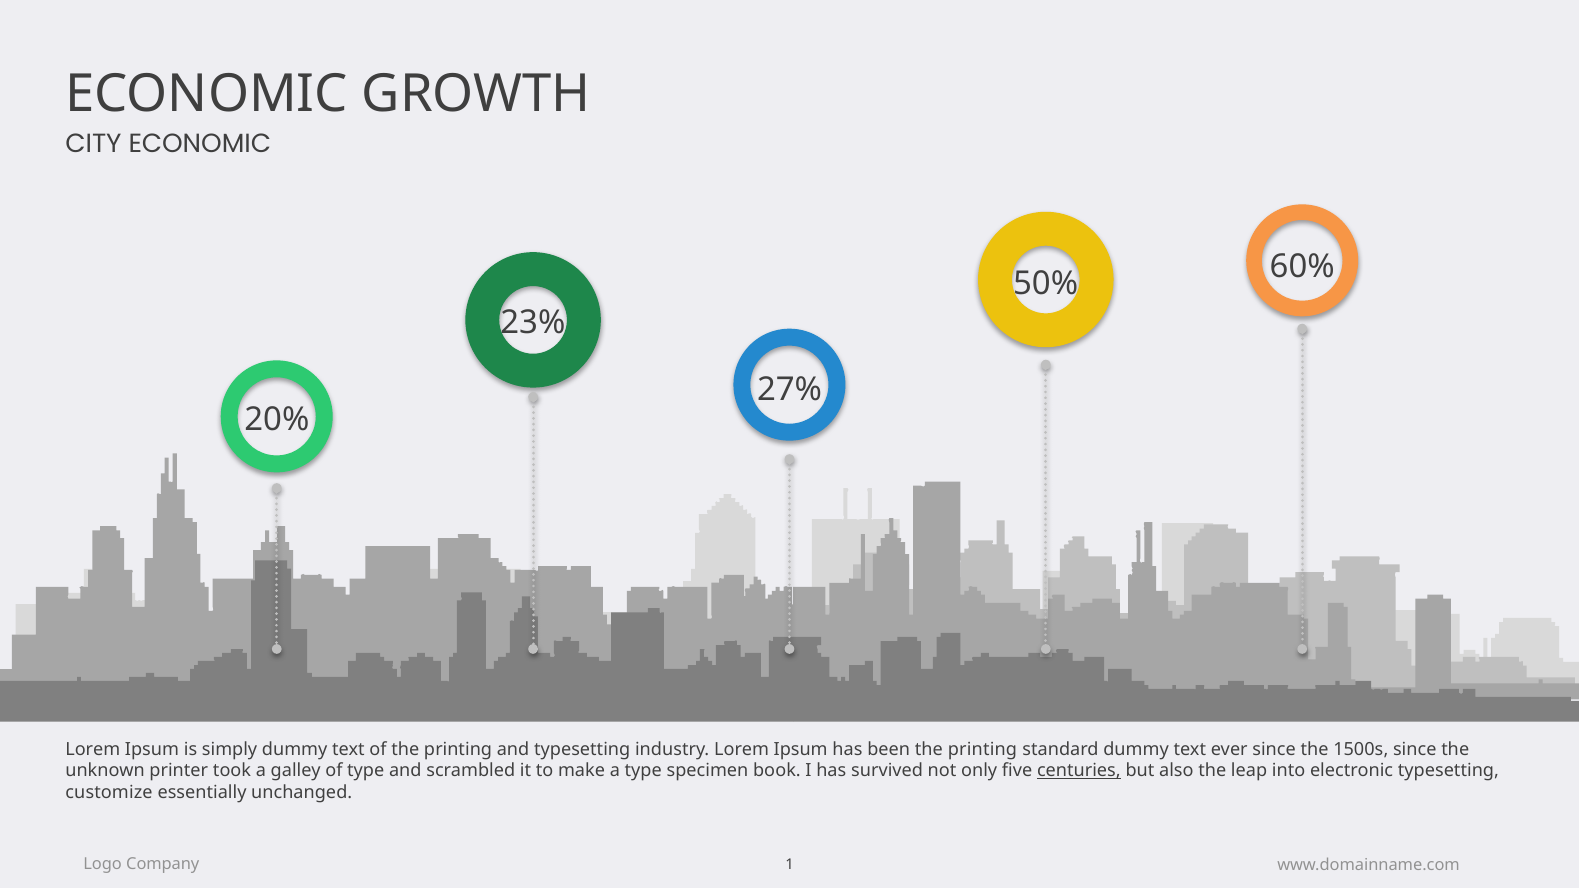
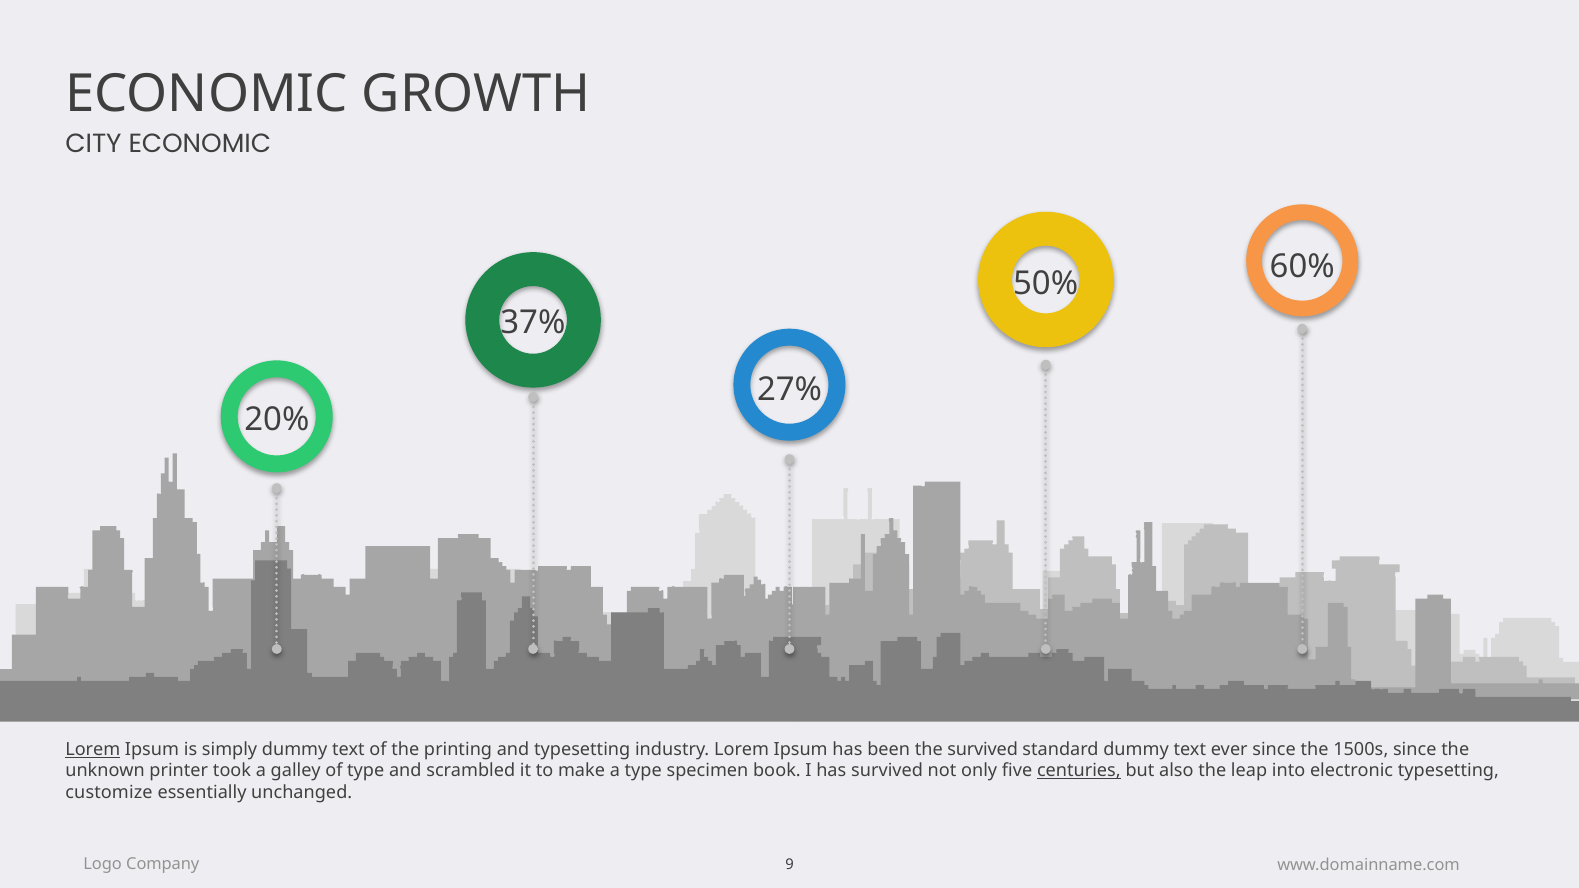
23%: 23% -> 37%
Lorem at (93, 749) underline: none -> present
been the printing: printing -> survived
1: 1 -> 9
